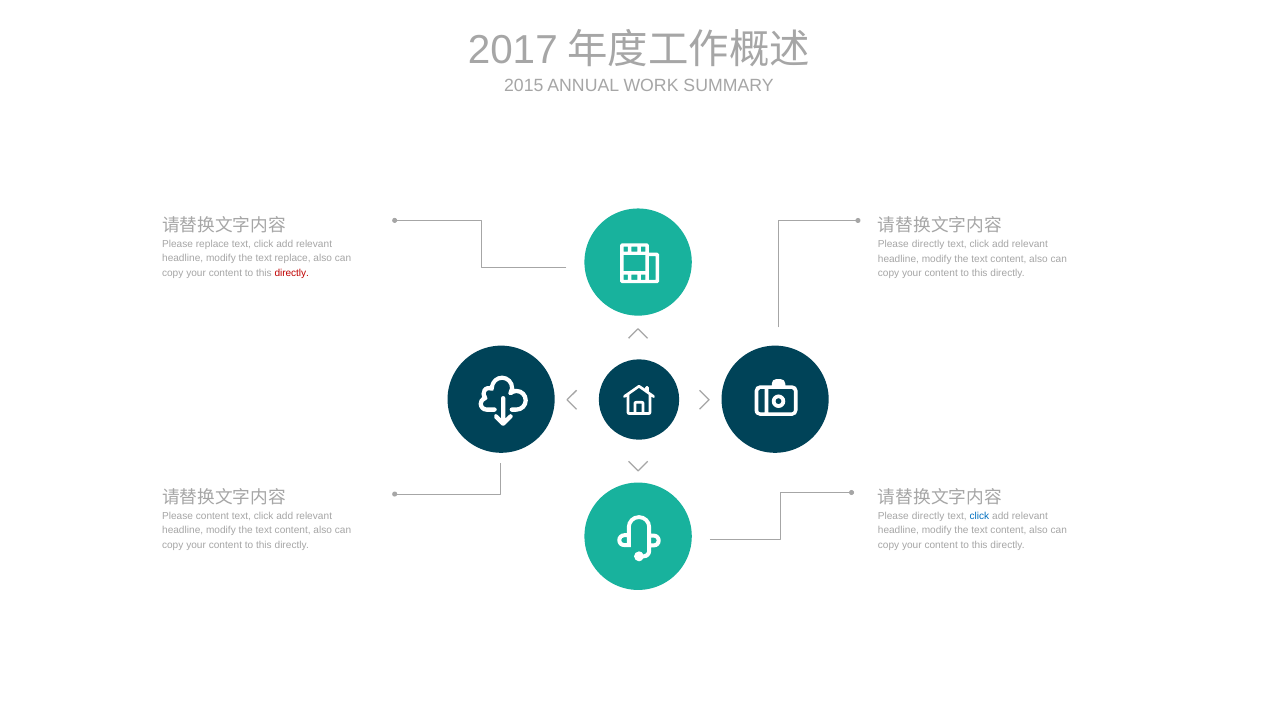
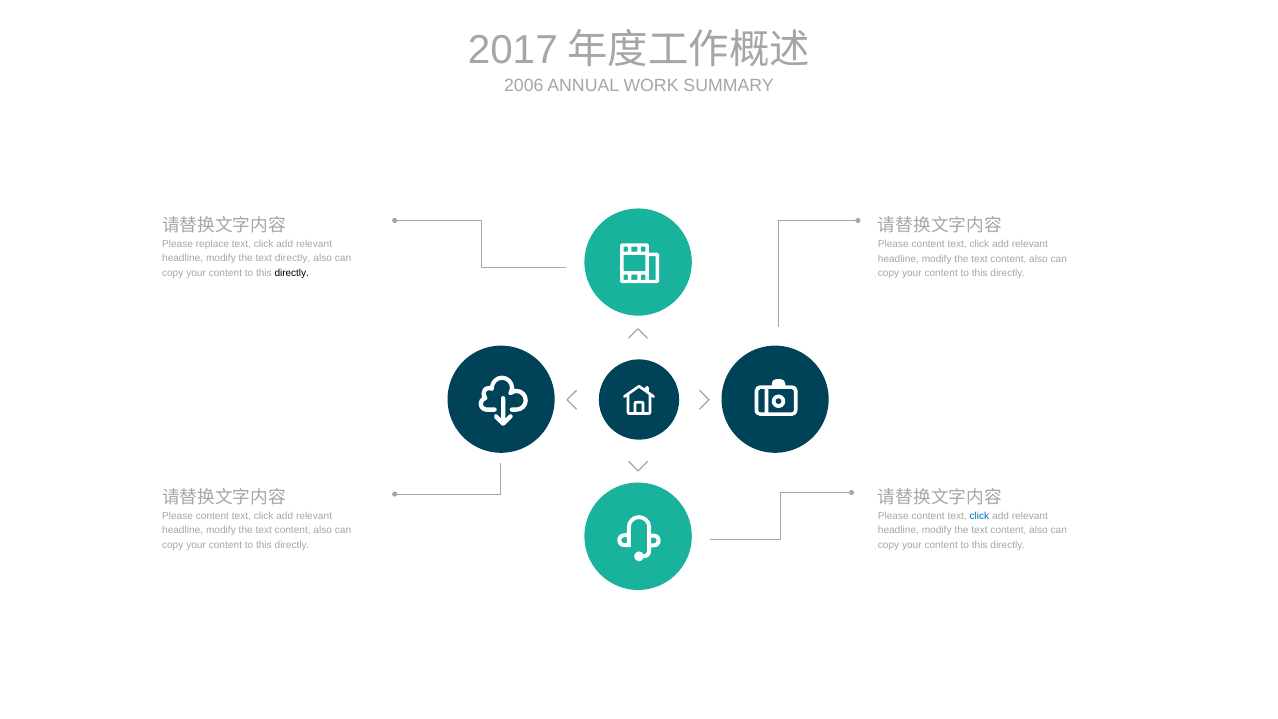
2015: 2015 -> 2006
directly at (928, 244): directly -> content
text replace: replace -> directly
directly at (292, 273) colour: red -> black
directly at (928, 516): directly -> content
